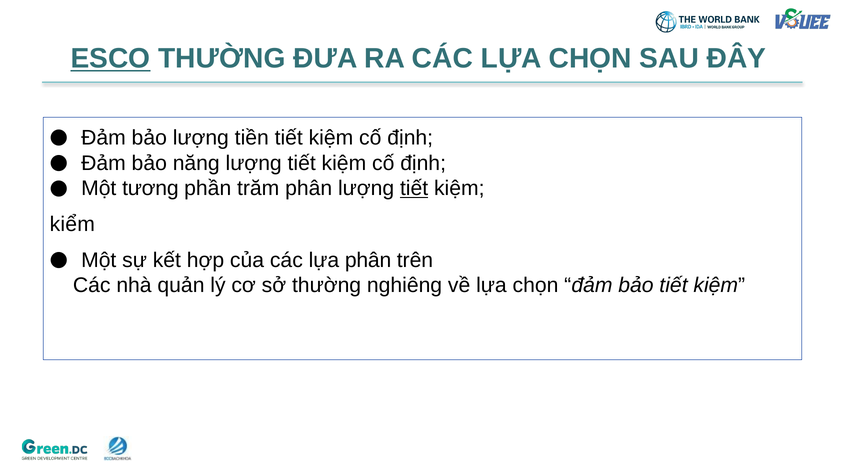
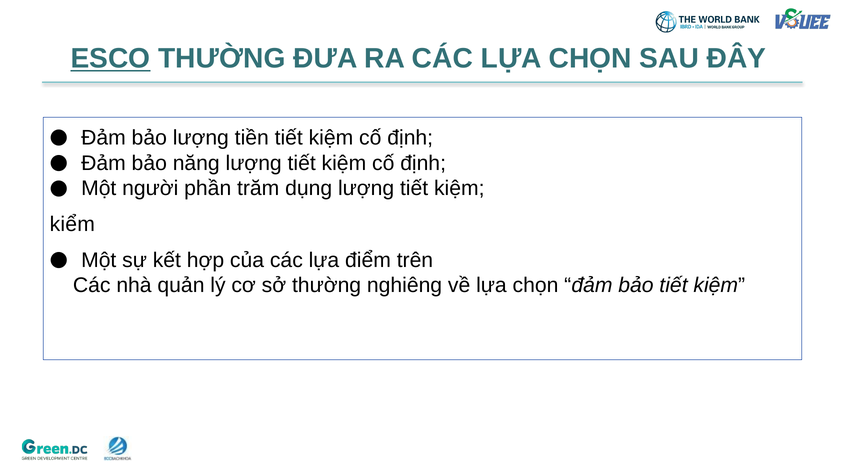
tương: tương -> người
trăm phân: phân -> dụng
tiết at (414, 188) underline: present -> none
lựa phân: phân -> điểm
